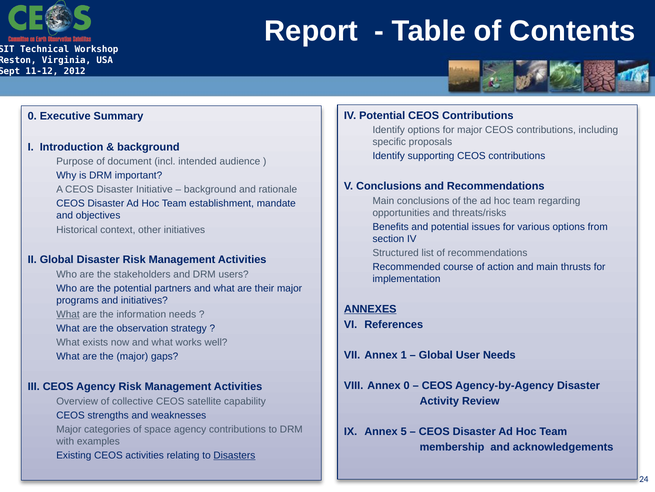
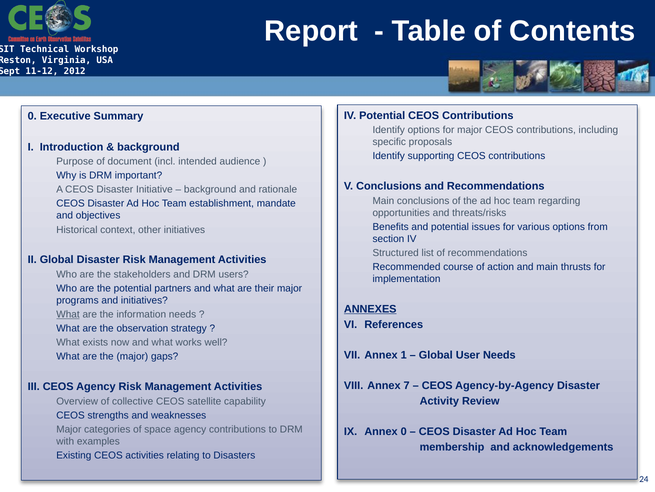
Annex 0: 0 -> 7
Annex 5: 5 -> 0
Disasters underline: present -> none
